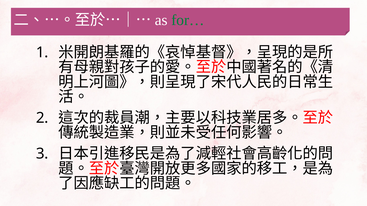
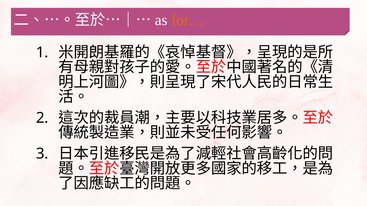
for… colour: green -> orange
